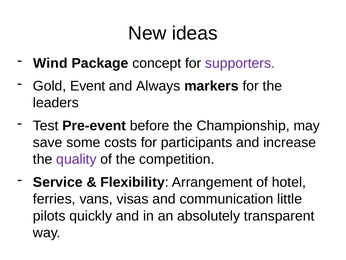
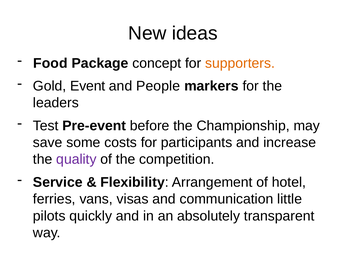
Wind: Wind -> Food
supporters colour: purple -> orange
Always: Always -> People
